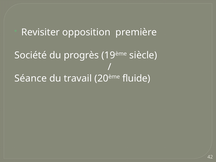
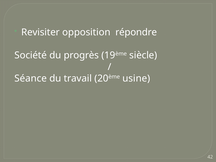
première: première -> répondre
fluide: fluide -> usine
